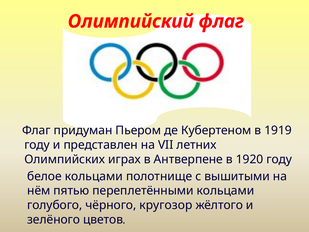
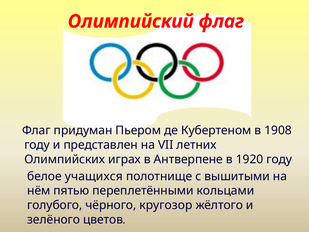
1919: 1919 -> 1908
белое кольцами: кольцами -> учащихся
